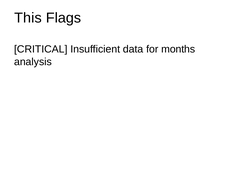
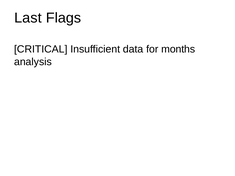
This: This -> Last
